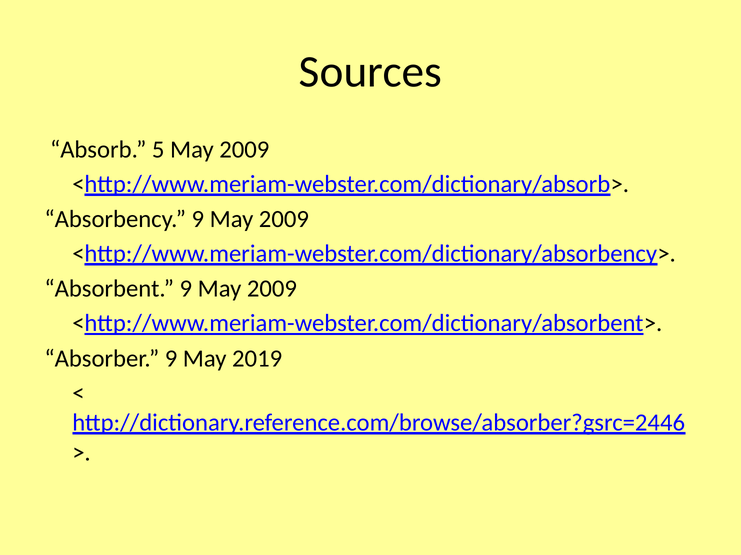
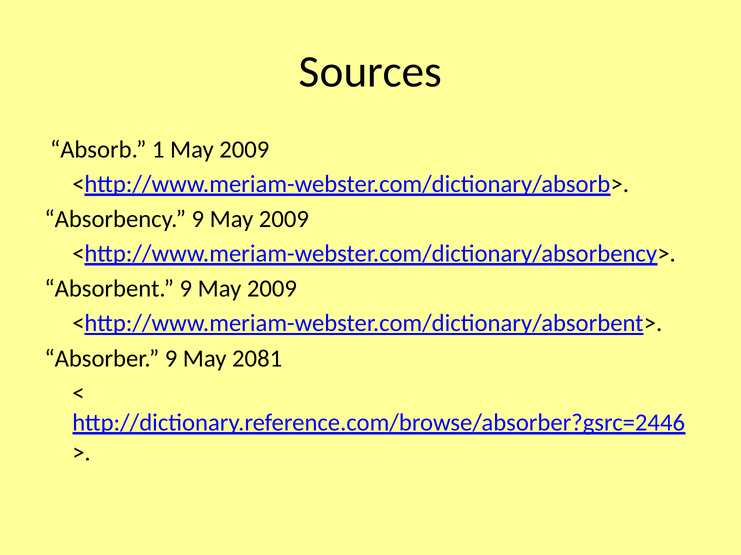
5: 5 -> 1
2019: 2019 -> 2081
